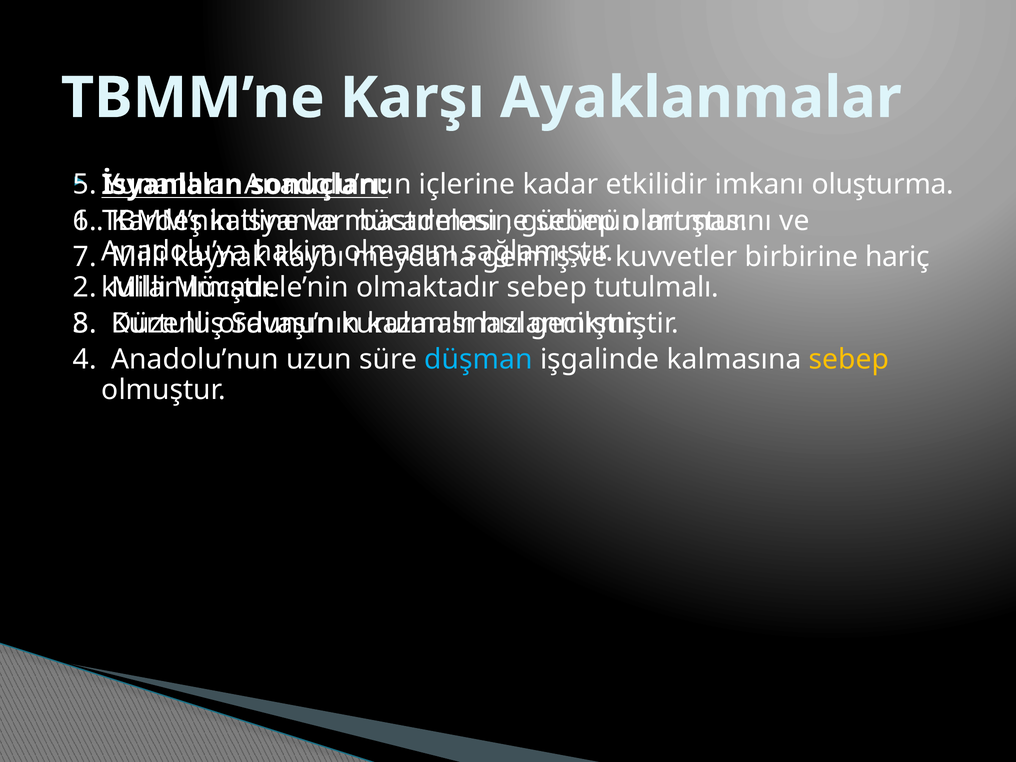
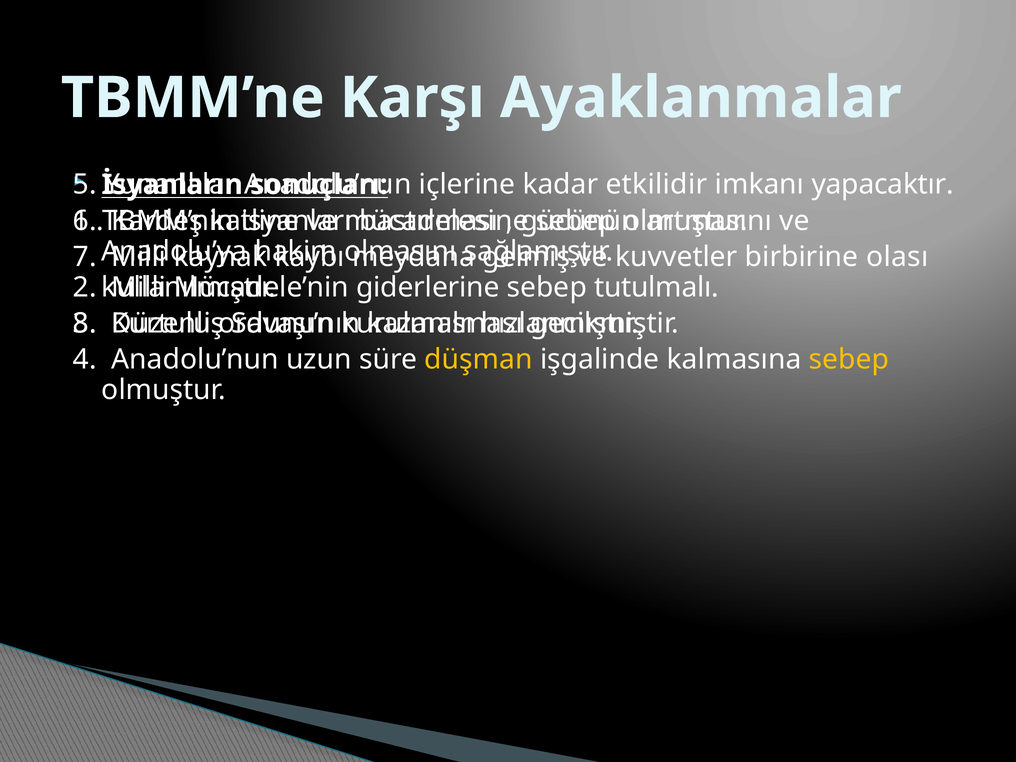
oluşturma: oluşturma -> yapacaktır
hariç: hariç -> olası
olmaktadır: olmaktadır -> giderlerine
düşman colour: light blue -> yellow
